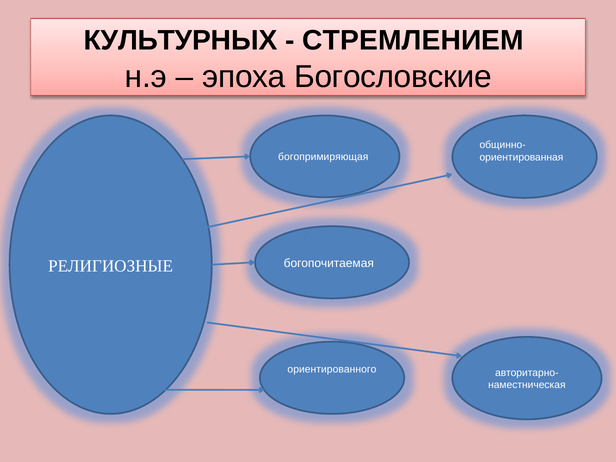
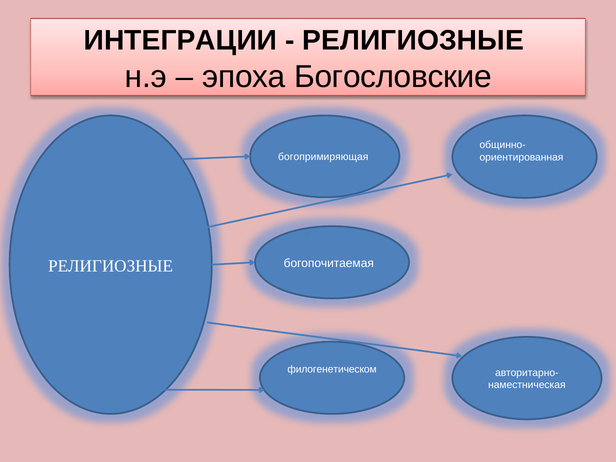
КУЛЬТУРНЫХ: КУЛЬТУРНЫХ -> ИНТЕГРАЦИИ
СТРЕМЛЕНИЕМ at (413, 40): СТРЕМЛЕНИЕМ -> РЕЛИГИОЗНЫЕ
ориентированного: ориентированного -> филогенетическом
